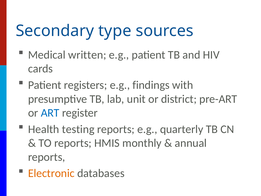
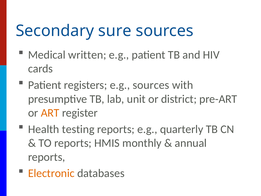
type: type -> sure
e.g findings: findings -> sources
ART colour: blue -> orange
